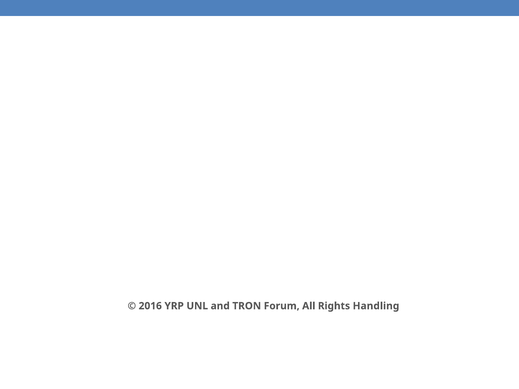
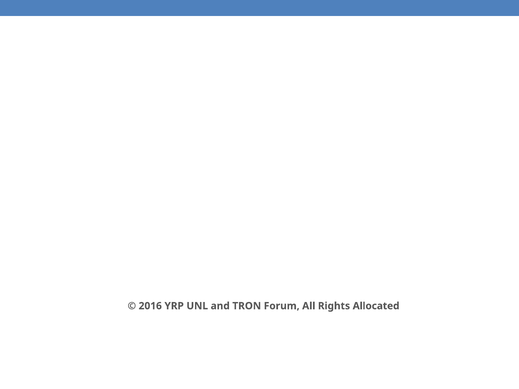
Handling: Handling -> Allocated
